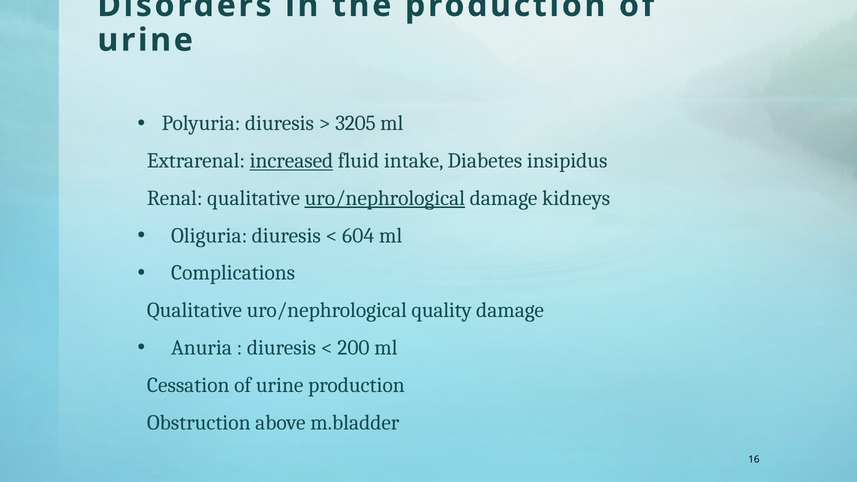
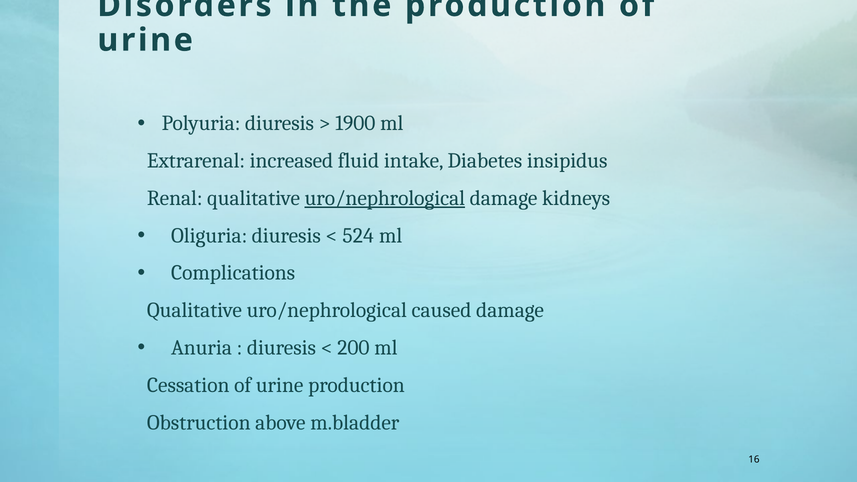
3205: 3205 -> 1900
increased underline: present -> none
604: 604 -> 524
quality: quality -> caused
